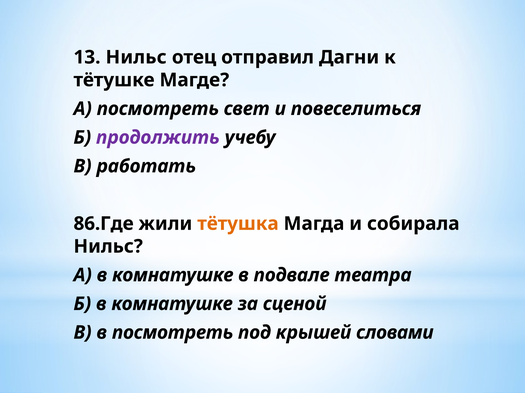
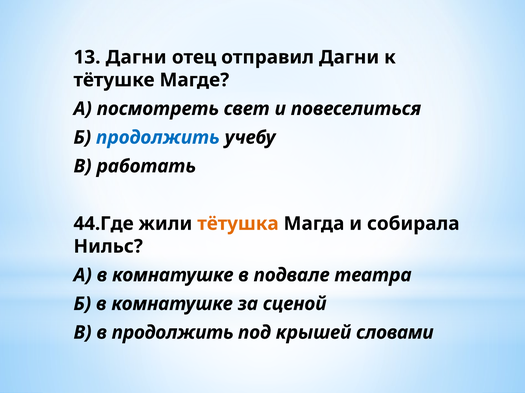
13 Нильс: Нильс -> Дагни
продолжить at (158, 138) colour: purple -> blue
86.Где: 86.Где -> 44.Где
в посмотреть: посмотреть -> продолжить
